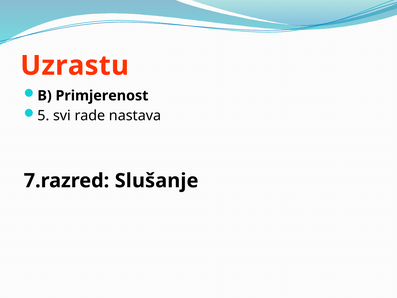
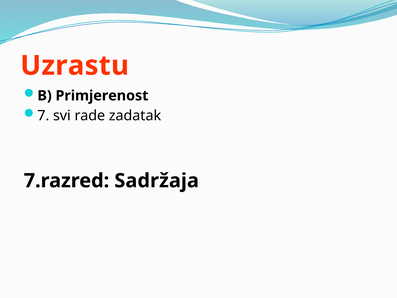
5: 5 -> 7
nastava: nastava -> zadatak
Slušanje: Slušanje -> Sadržaja
